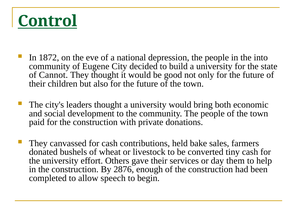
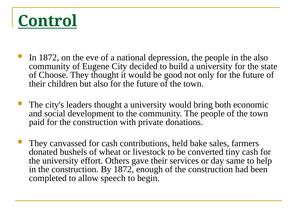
the into: into -> also
Cannot: Cannot -> Choose
them: them -> same
By 2876: 2876 -> 1872
